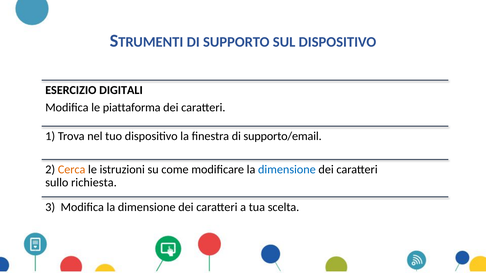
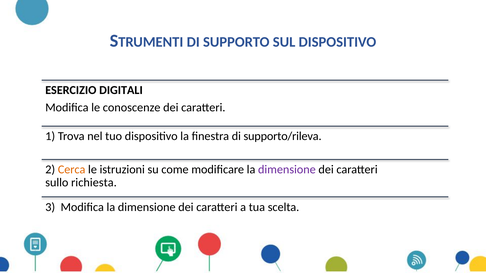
piattaforma: piattaforma -> conoscenze
supporto/email: supporto/email -> supporto/rileva
dimensione at (287, 170) colour: blue -> purple
